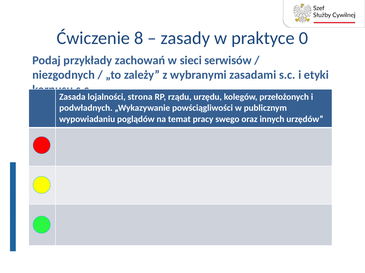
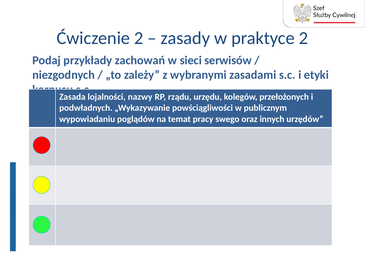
Ćwiczenie 8: 8 -> 2
praktyce 0: 0 -> 2
strona: strona -> nazwy
